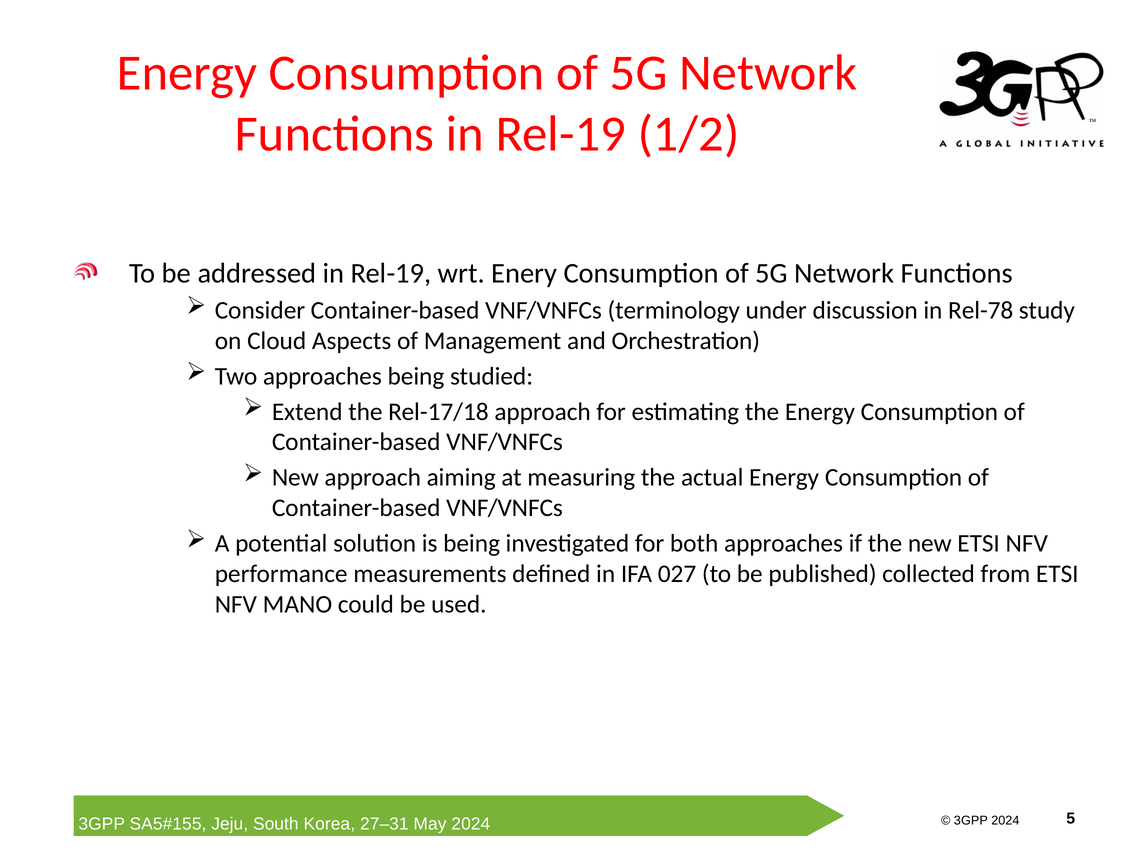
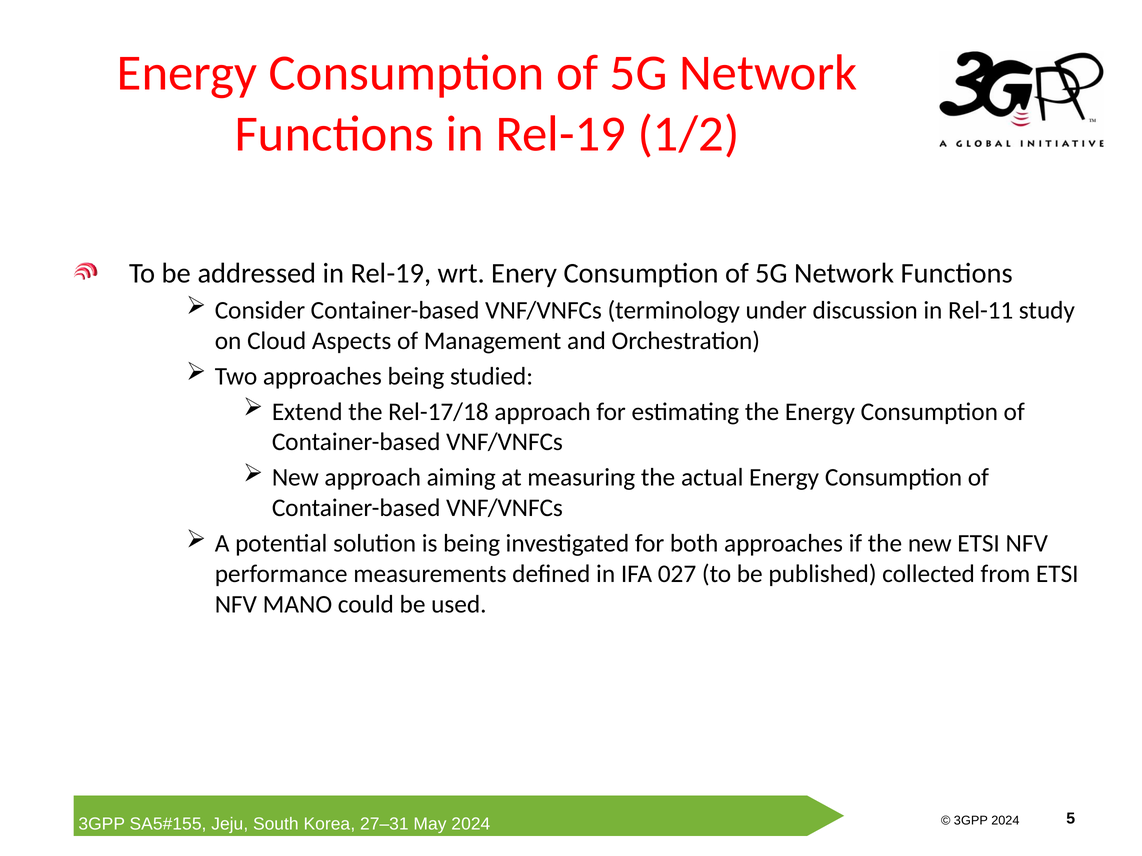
Rel-78: Rel-78 -> Rel-11
